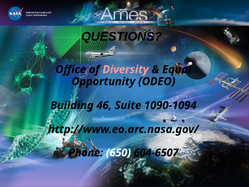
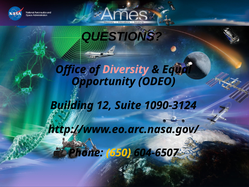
46: 46 -> 12
1090-1094: 1090-1094 -> 1090-3124
650 colour: white -> yellow
